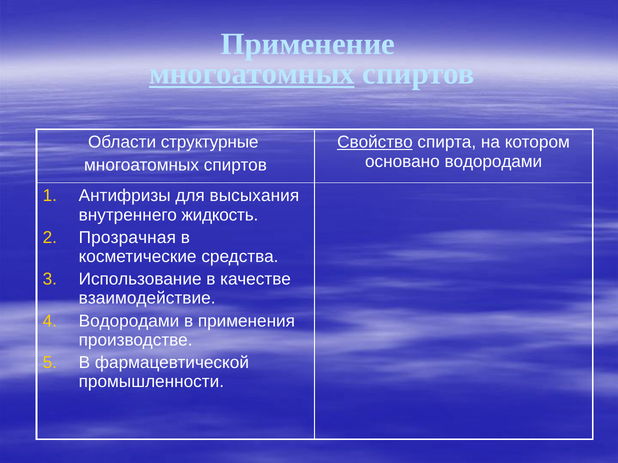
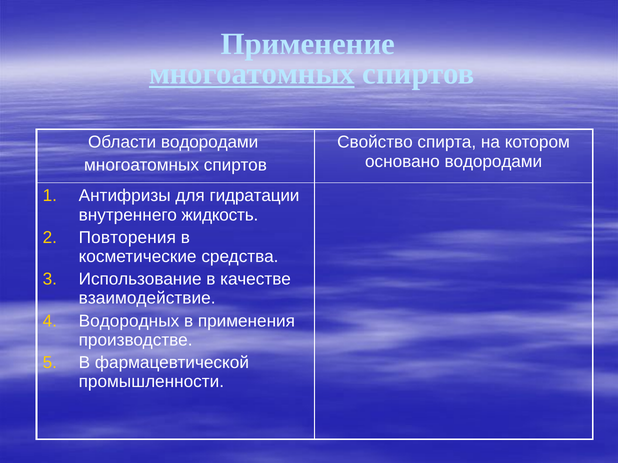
Области структурные: структурные -> водородами
Свойство underline: present -> none
высыхания: высыхания -> гидратации
Прозрачная: Прозрачная -> Повторения
Водородами at (129, 321): Водородами -> Водородных
